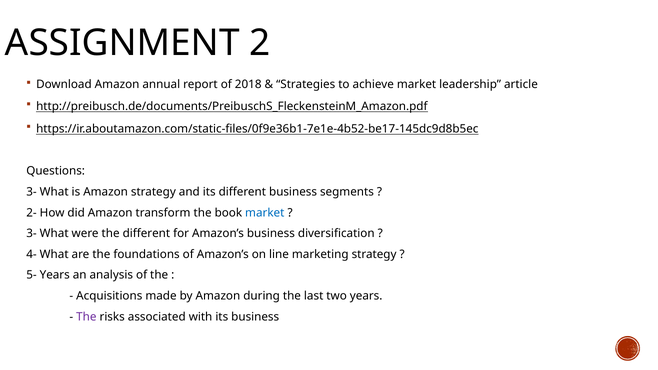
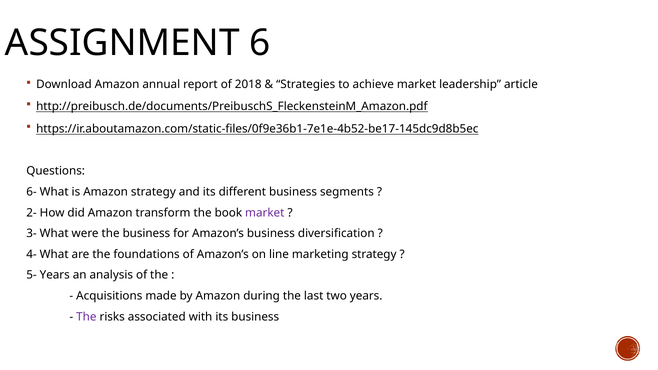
2: 2 -> 6
3- at (32, 192): 3- -> 6-
market at (265, 213) colour: blue -> purple
the different: different -> business
